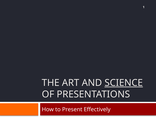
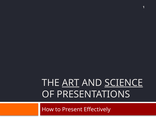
ART underline: none -> present
